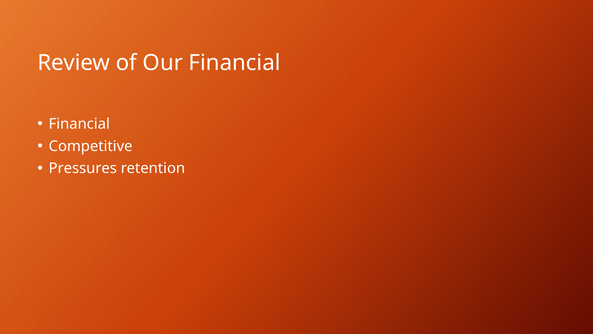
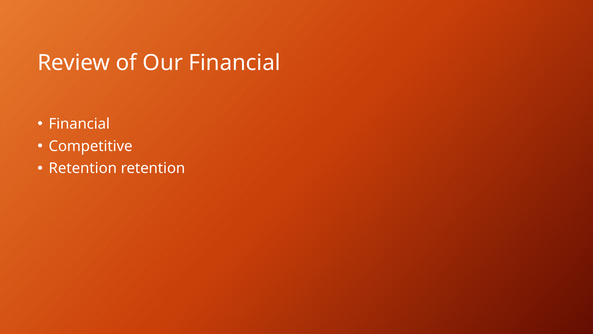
Pressures at (83, 168): Pressures -> Retention
